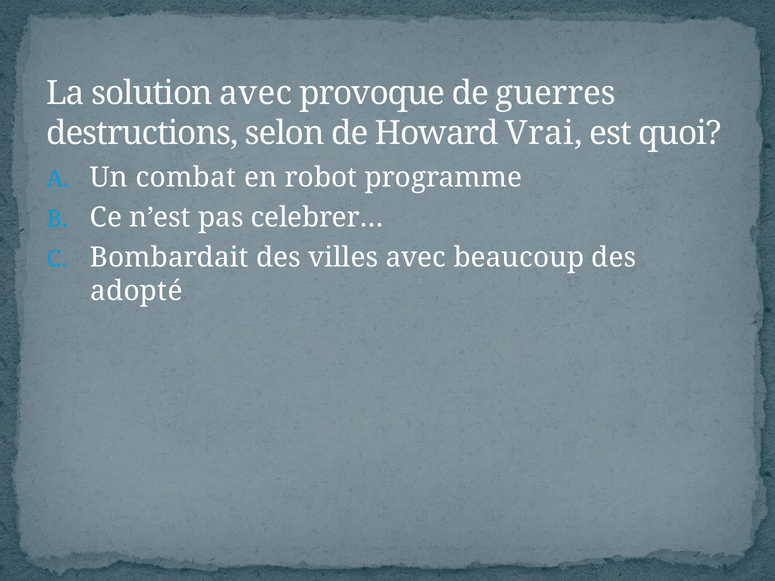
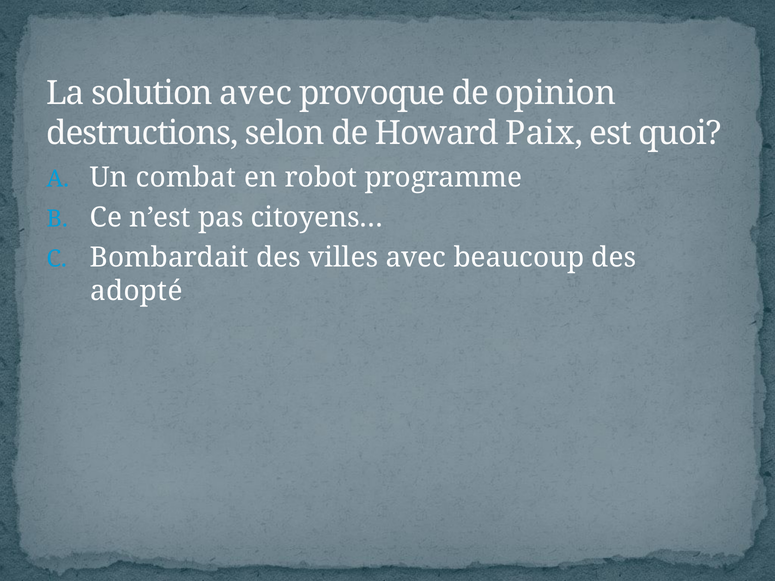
guerres: guerres -> opinion
Vrai: Vrai -> Paix
celebrer…: celebrer… -> citoyens…
